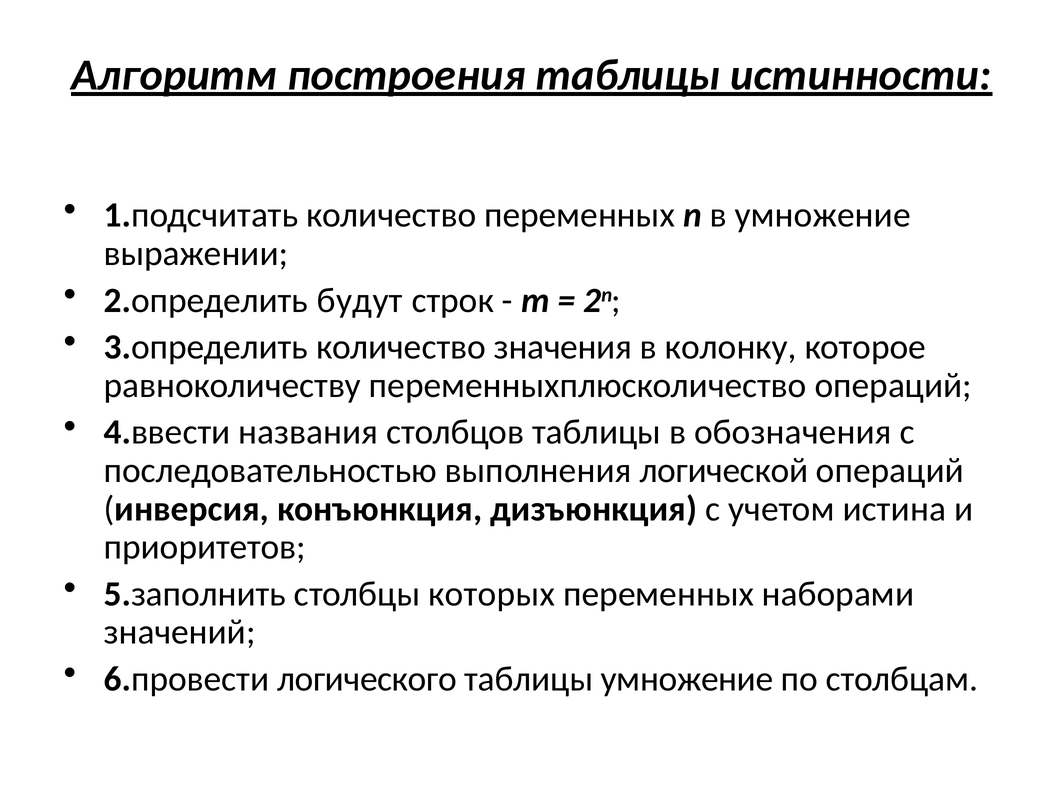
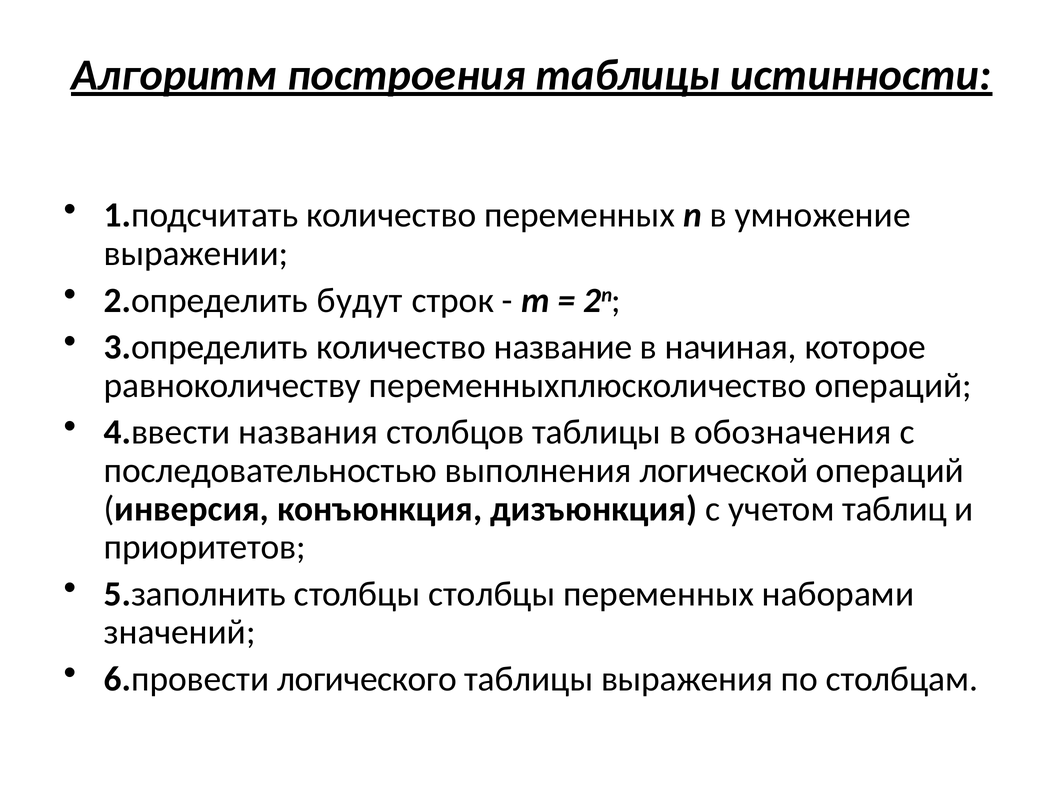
значения: значения -> название
колонку: колонку -> начиная
истина: истина -> таблиц
столбцы которых: которых -> столбцы
таблицы умножение: умножение -> выражения
